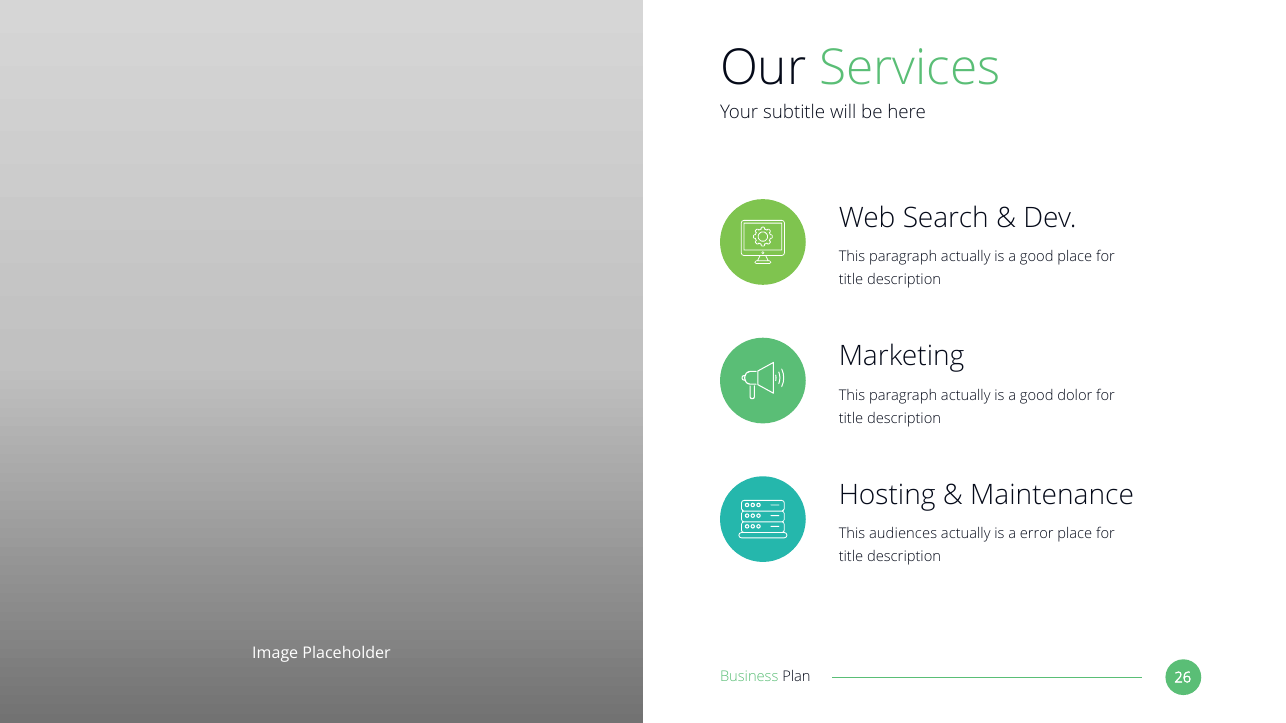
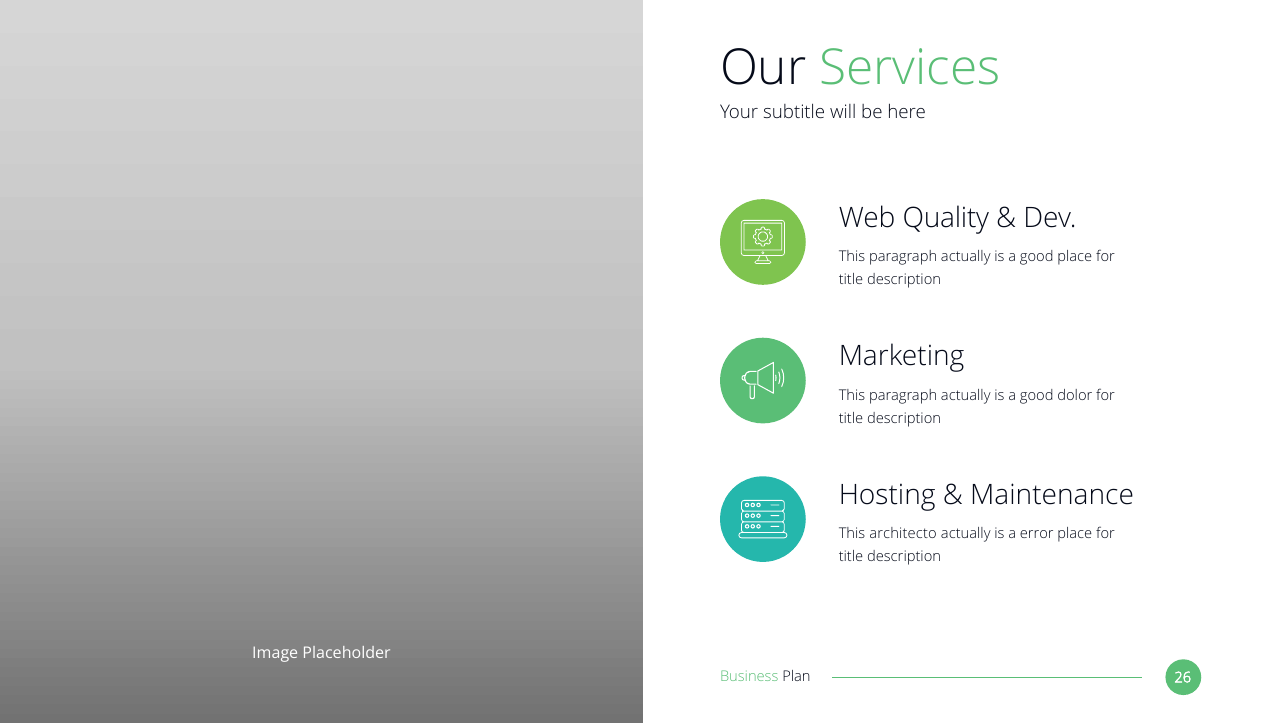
Search: Search -> Quality
audiences: audiences -> architecto
